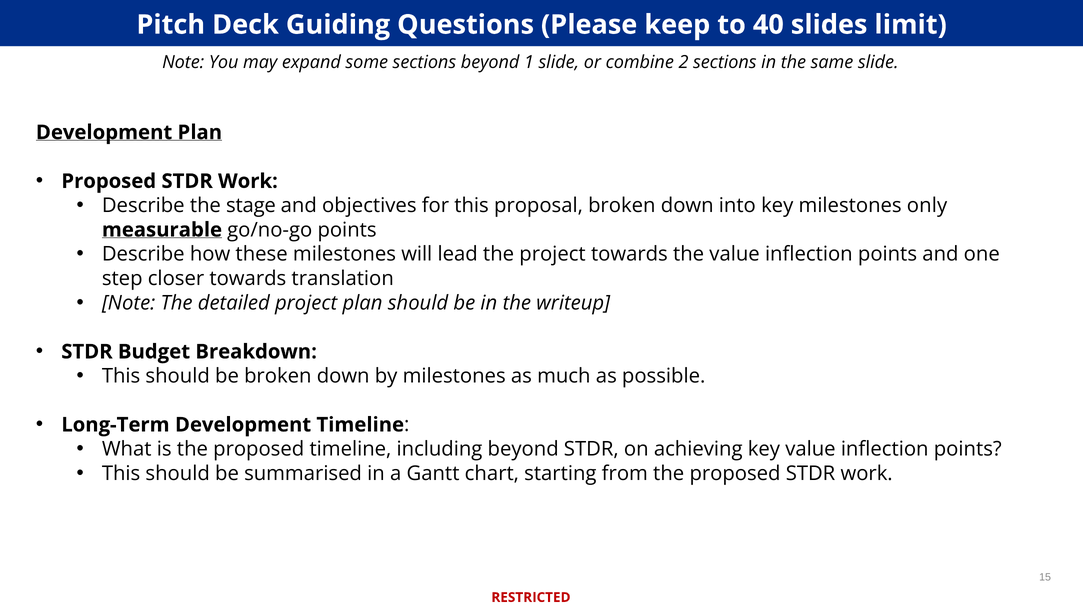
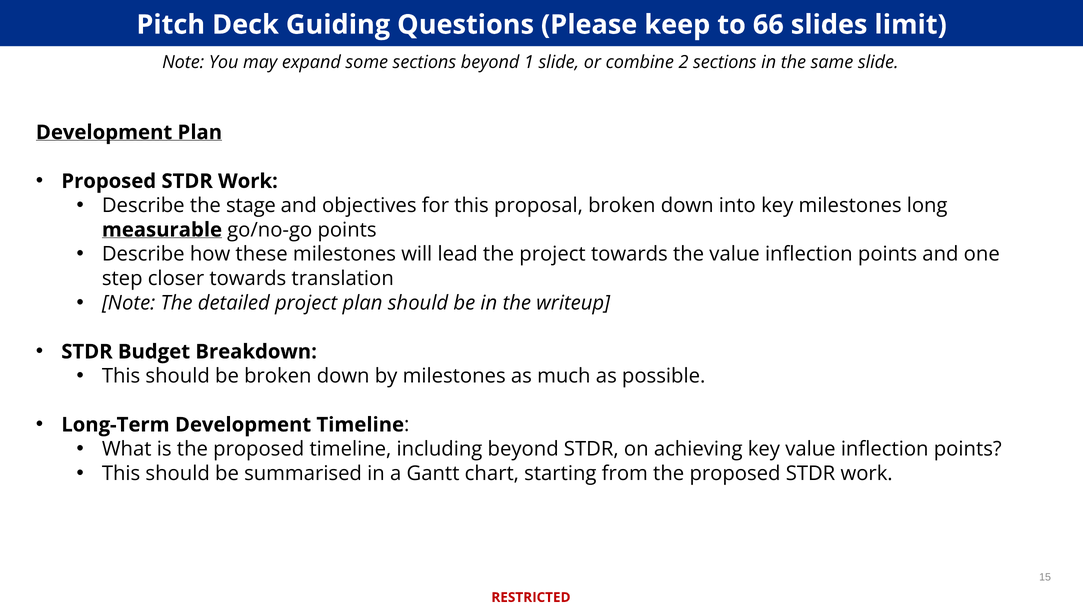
40: 40 -> 66
only: only -> long
